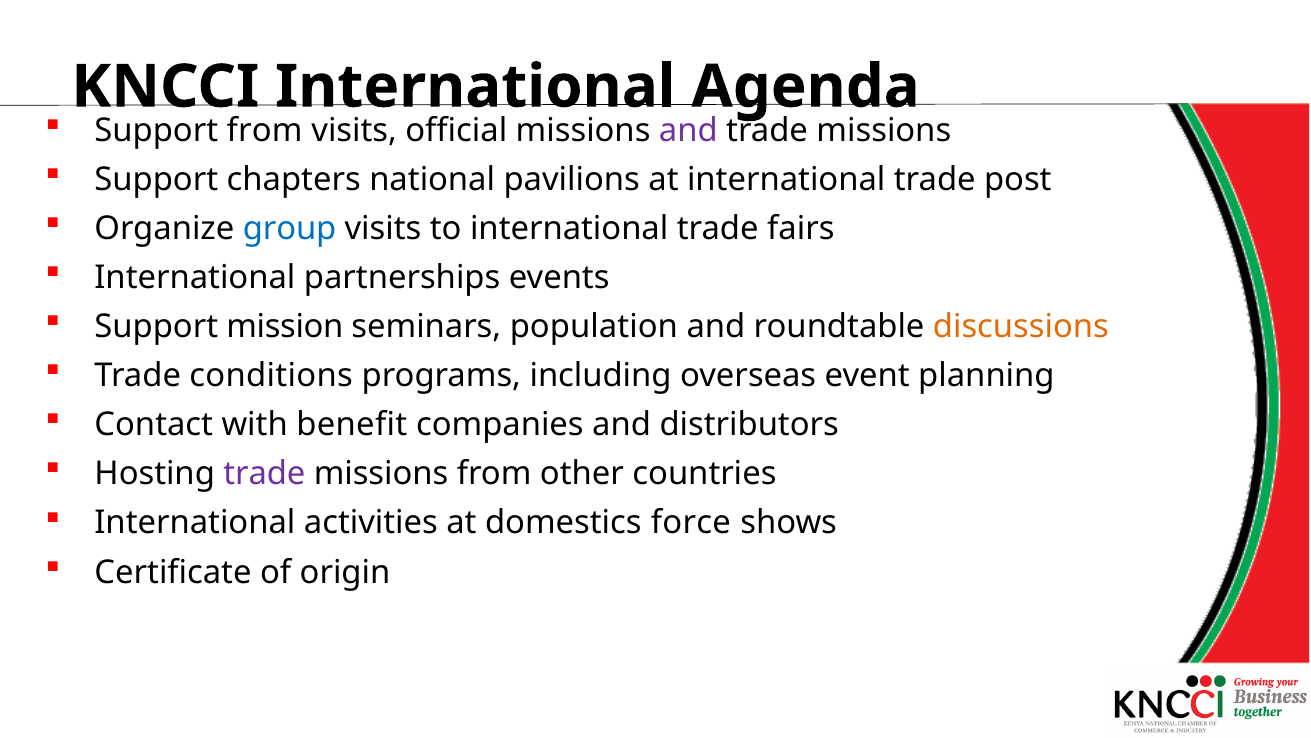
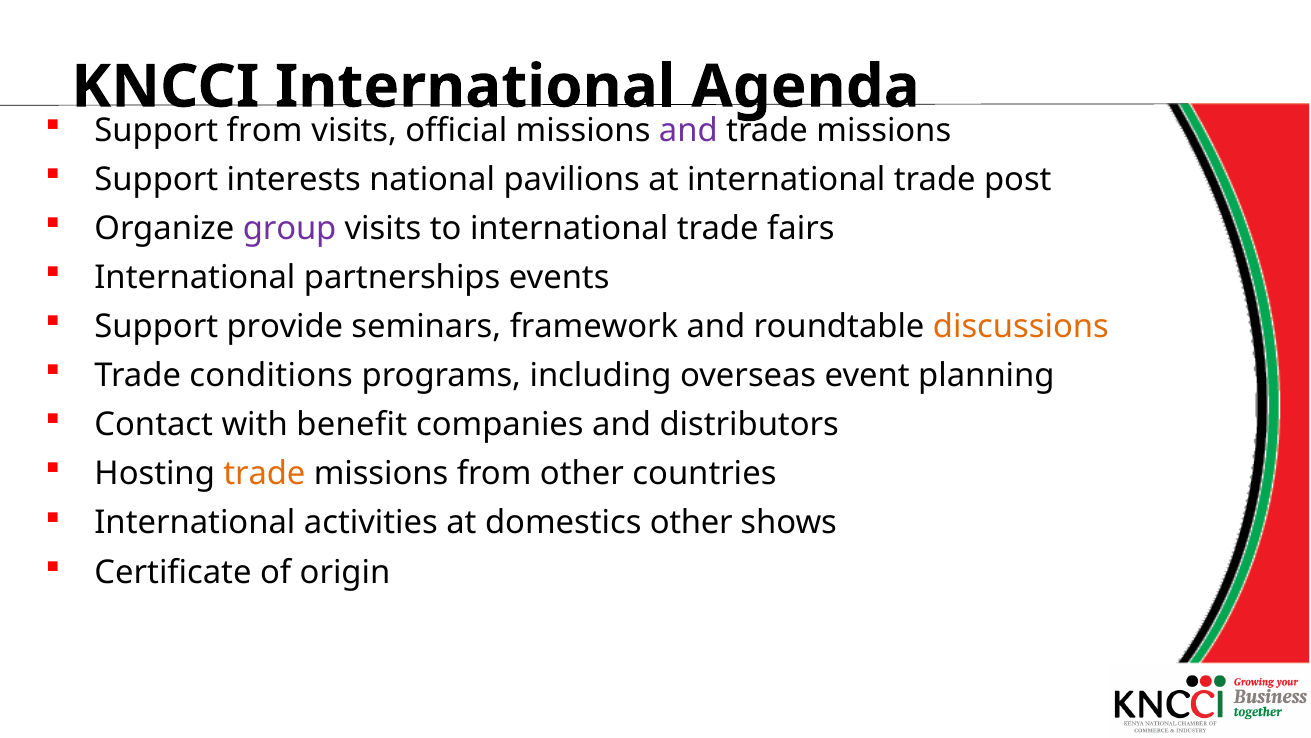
chapters: chapters -> interests
group colour: blue -> purple
mission: mission -> provide
population: population -> framework
trade at (264, 474) colour: purple -> orange
domestics force: force -> other
